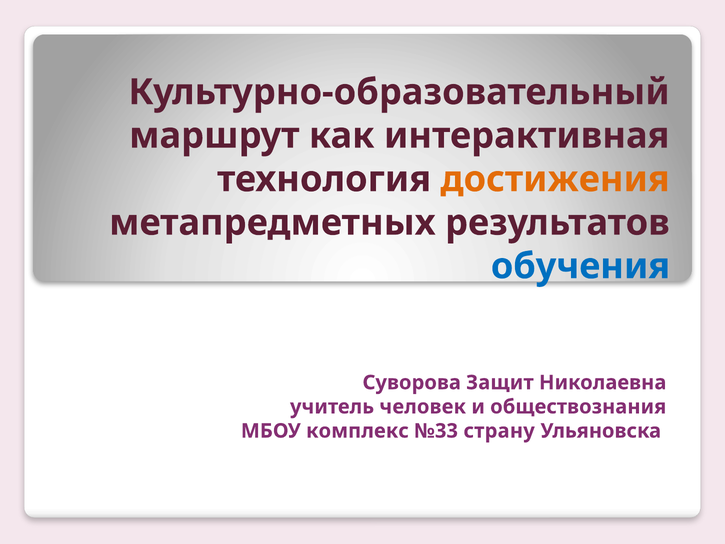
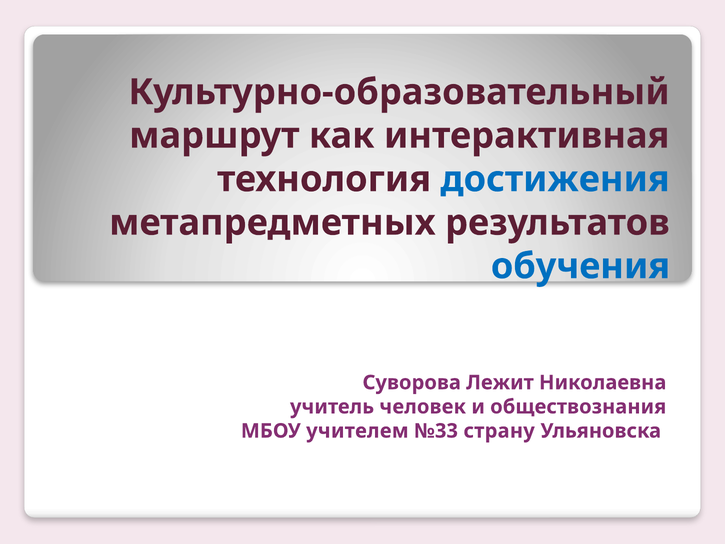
достижения colour: orange -> blue
Защит: Защит -> Лежит
комплекс: комплекс -> учителем
